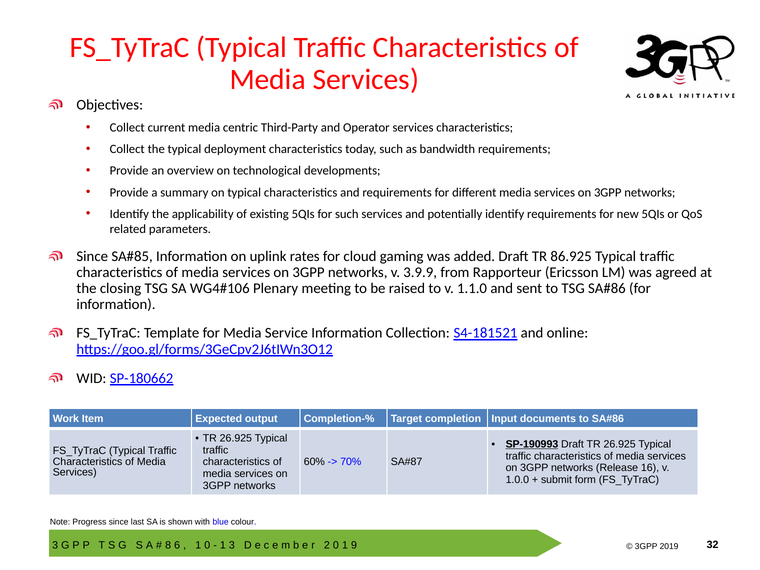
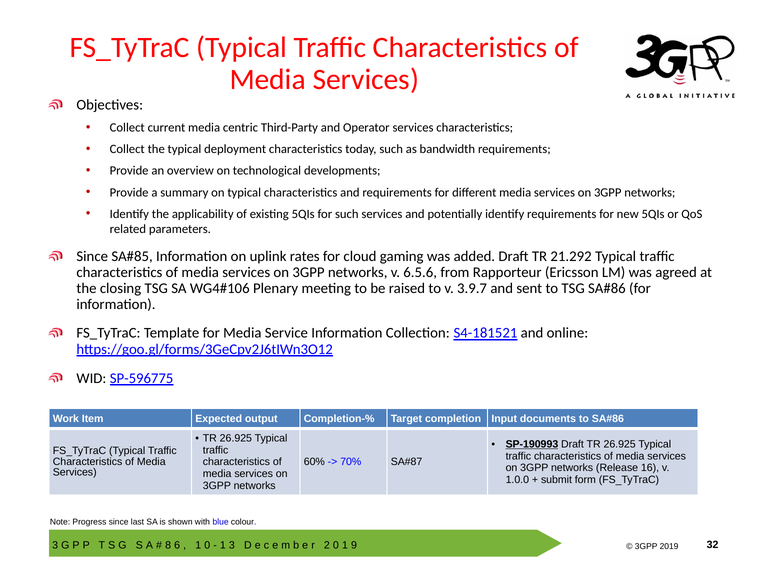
86.925: 86.925 -> 21.292
3.9.9: 3.9.9 -> 6.5.6
1.1.0: 1.1.0 -> 3.9.7
SP-180662: SP-180662 -> SP-596775
